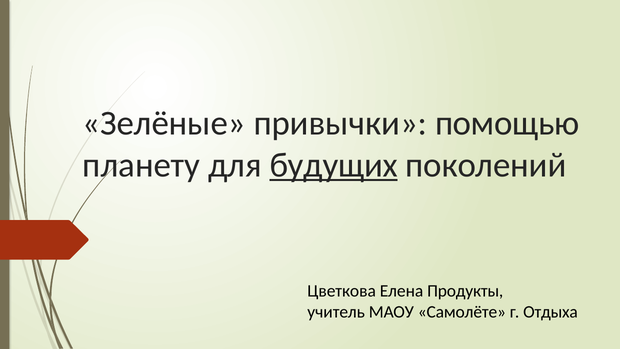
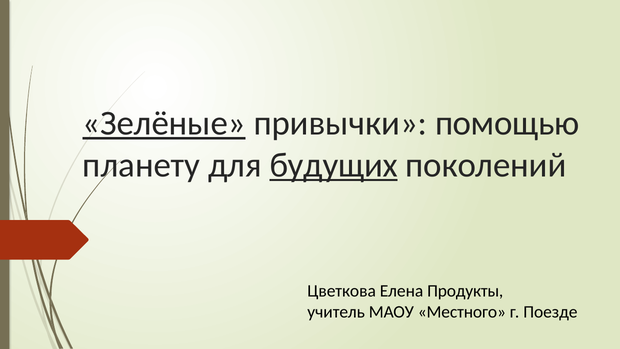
Зелёные underline: none -> present
Самолёте: Самолёте -> Местного
Отдыха: Отдыха -> Поезде
